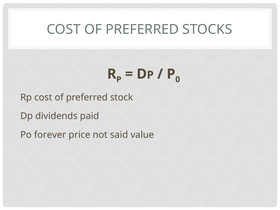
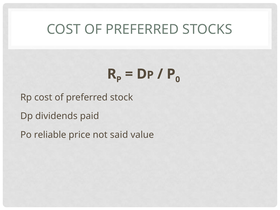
forever: forever -> reliable
